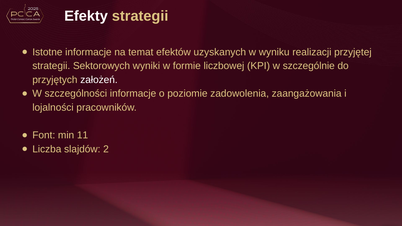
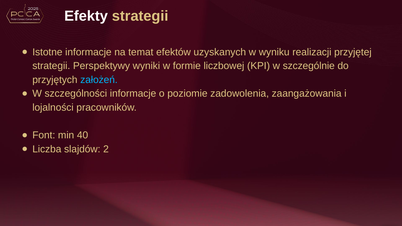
Sektorowych: Sektorowych -> Perspektywy
założeń colour: white -> light blue
11: 11 -> 40
